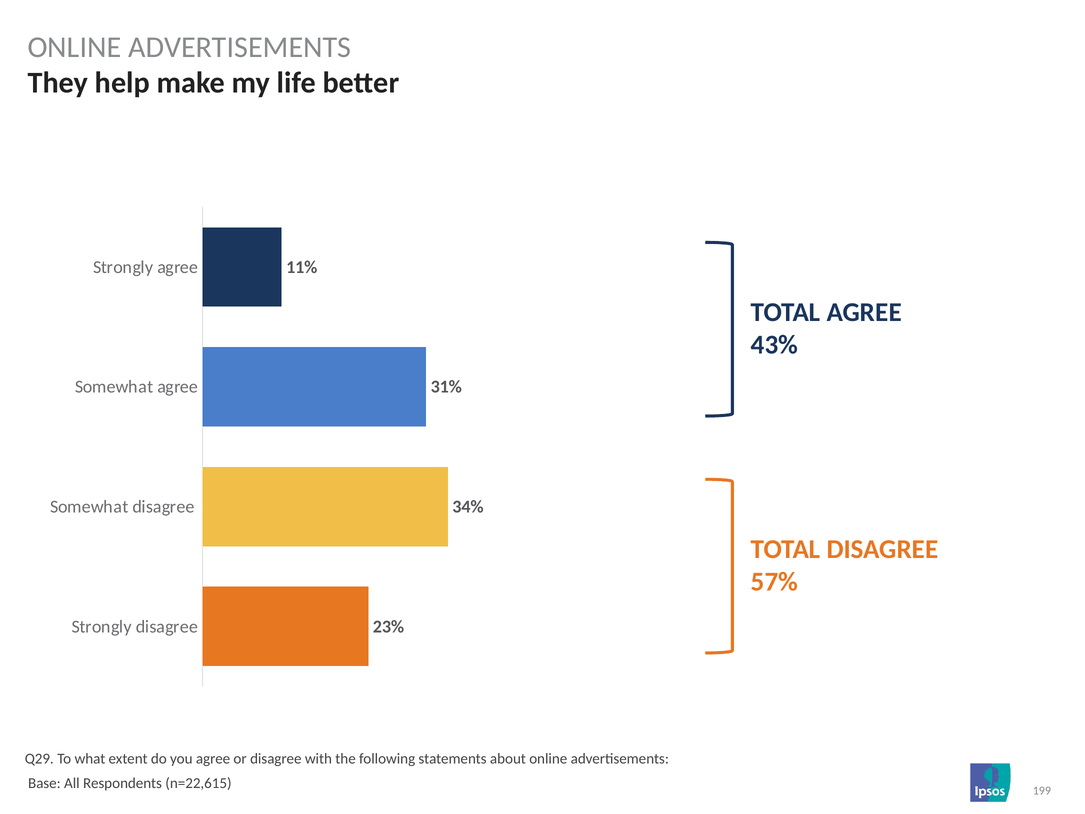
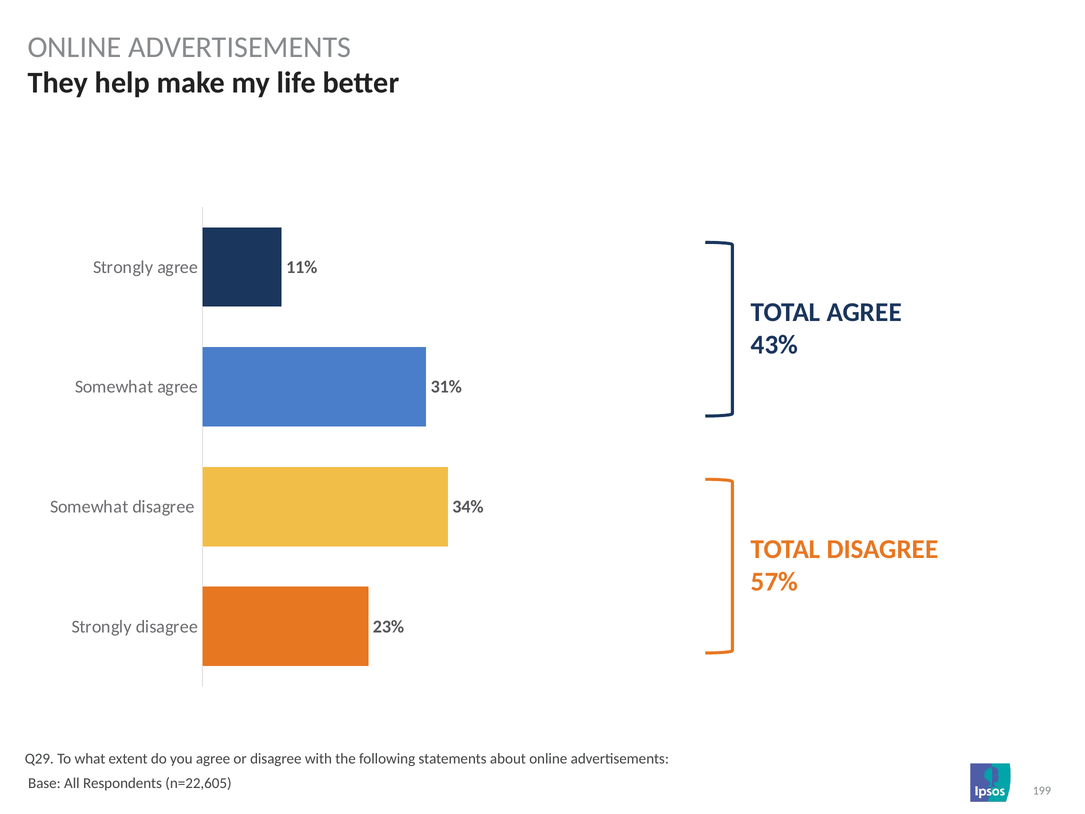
n=22,615: n=22,615 -> n=22,605
